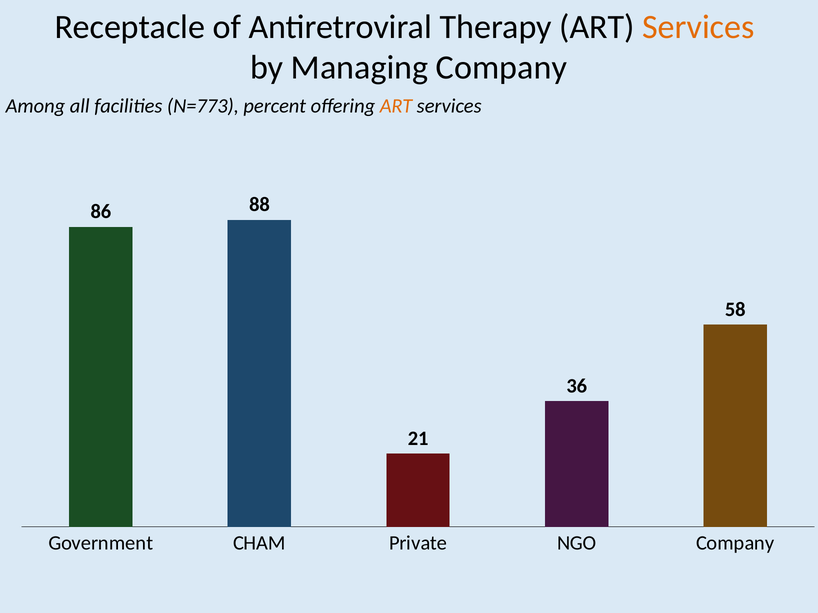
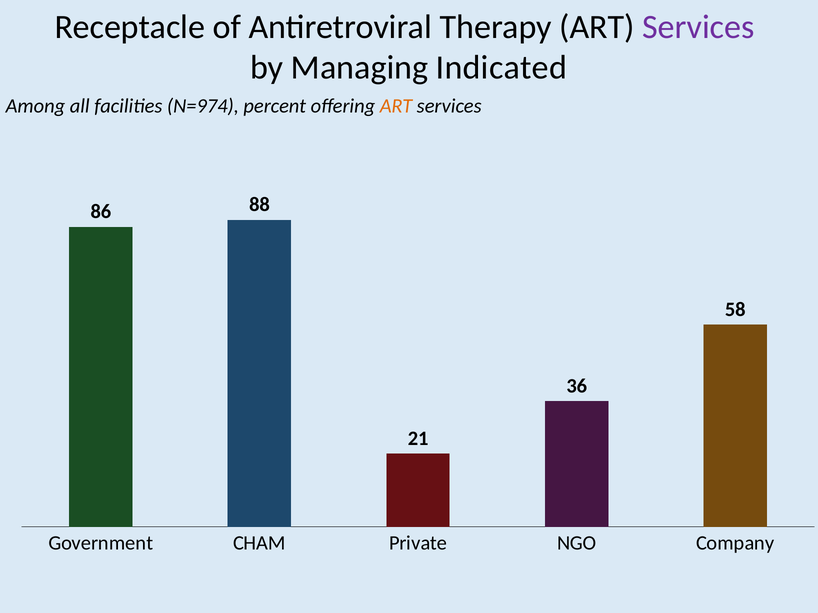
Services at (698, 27) colour: orange -> purple
Managing Company: Company -> Indicated
N=773: N=773 -> N=974
